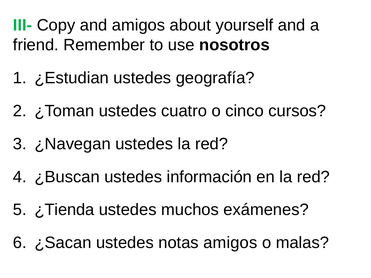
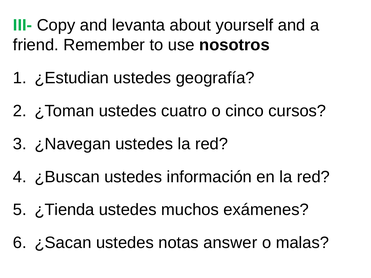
and amigos: amigos -> levanta
notas amigos: amigos -> answer
